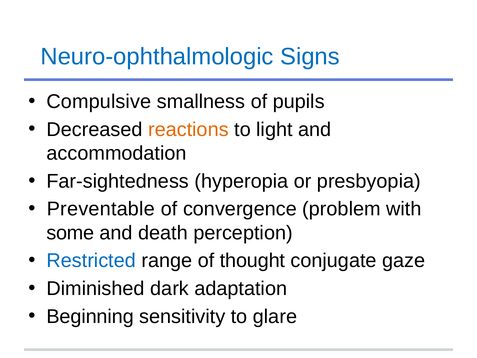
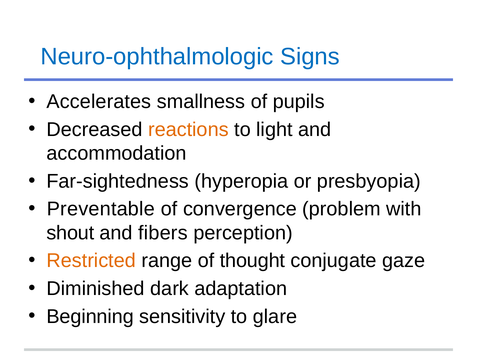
Compulsive: Compulsive -> Accelerates
some: some -> shout
death: death -> fibers
Restricted colour: blue -> orange
